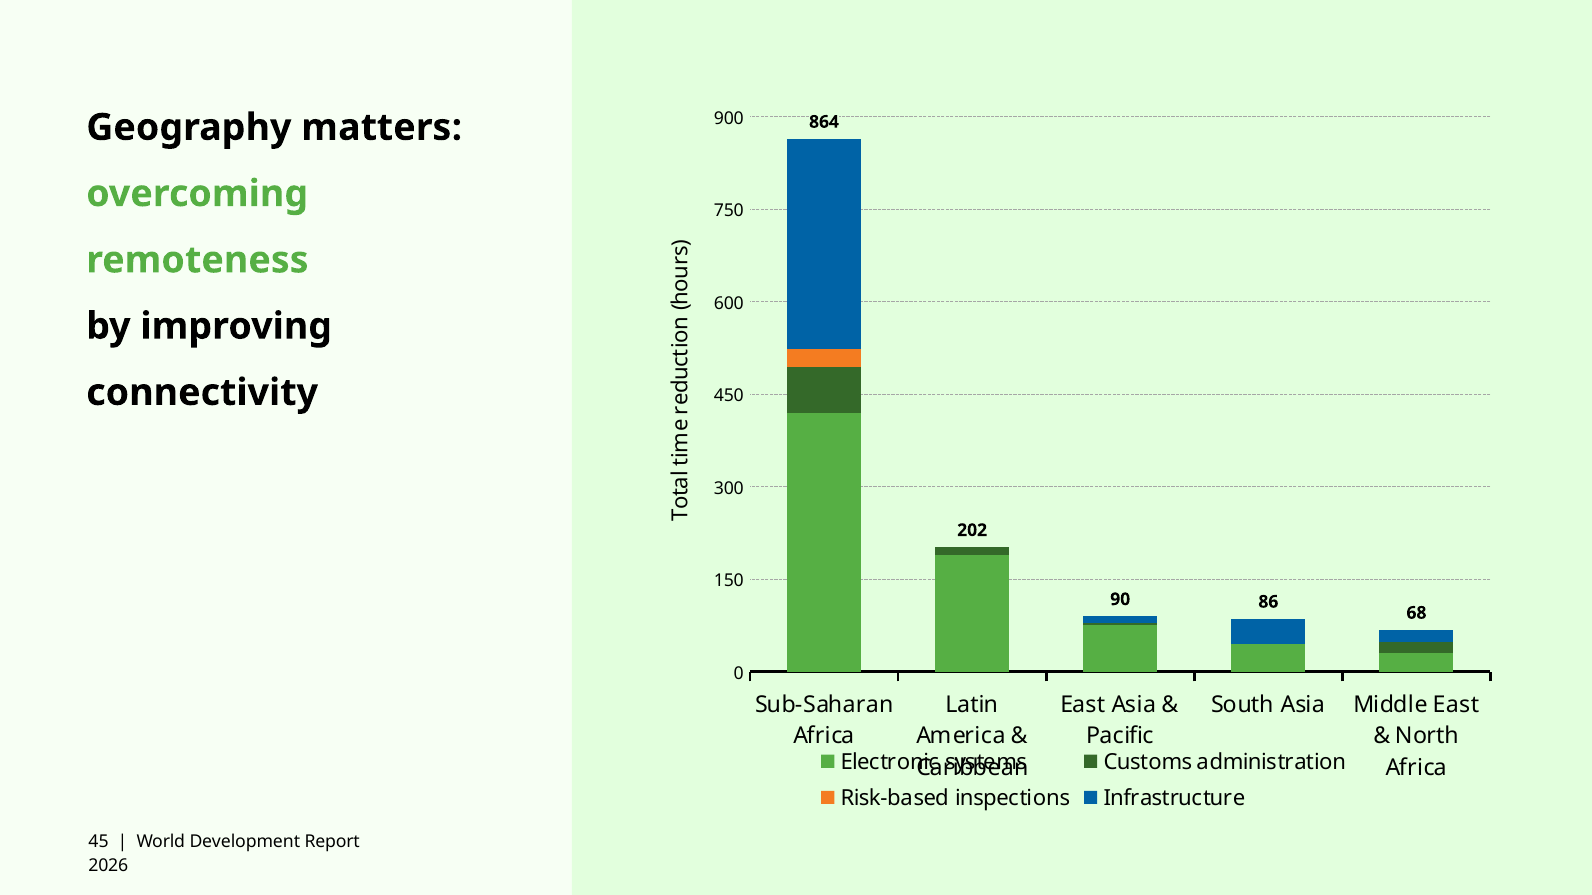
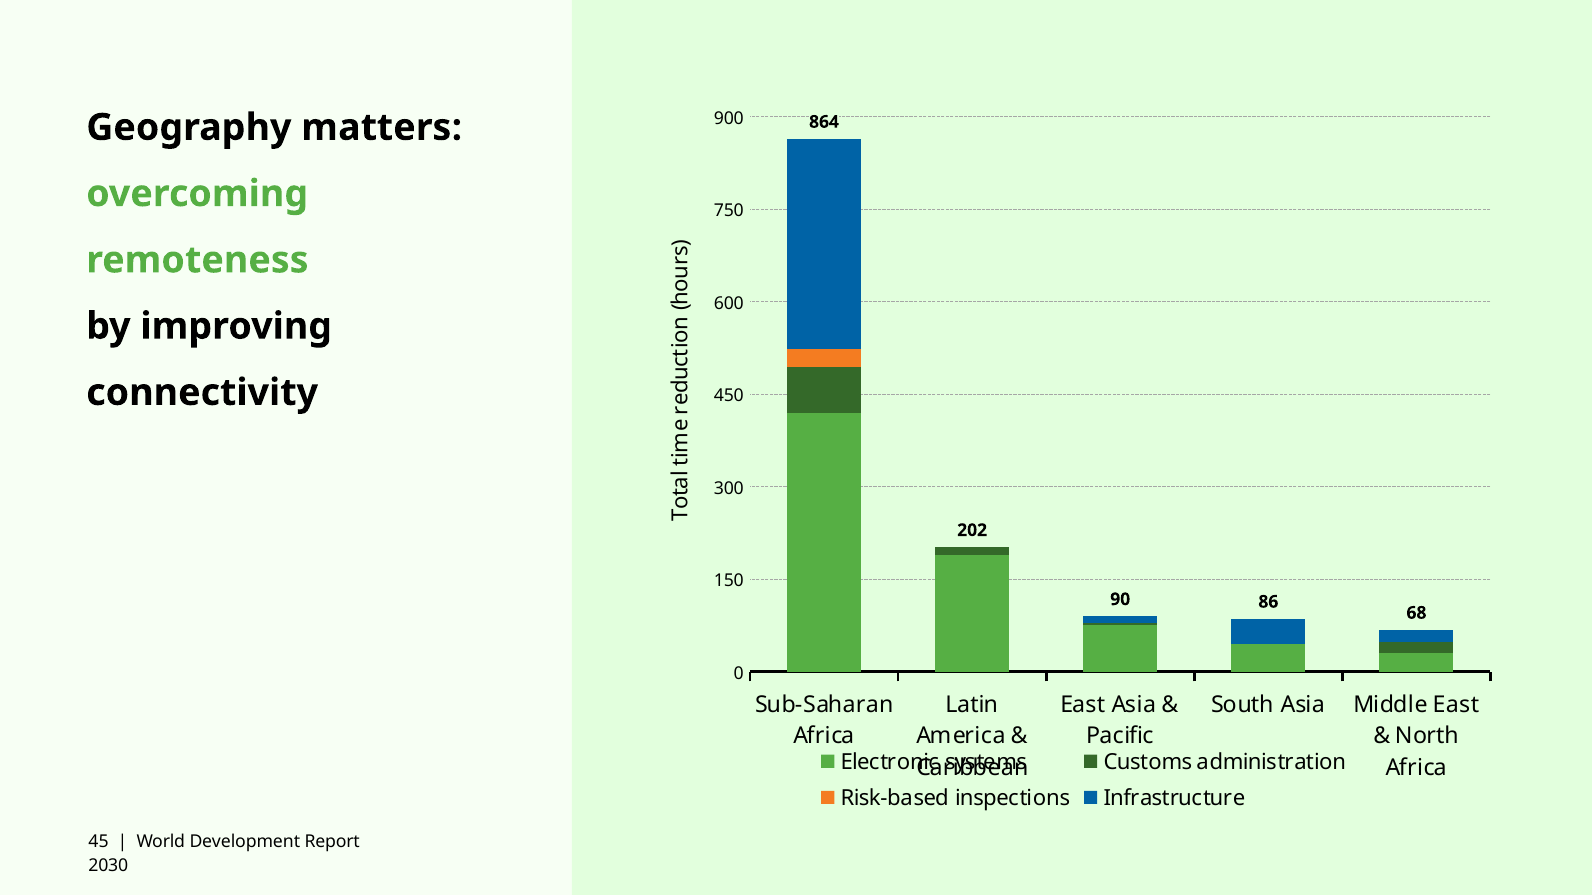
2026: 2026 -> 2030
